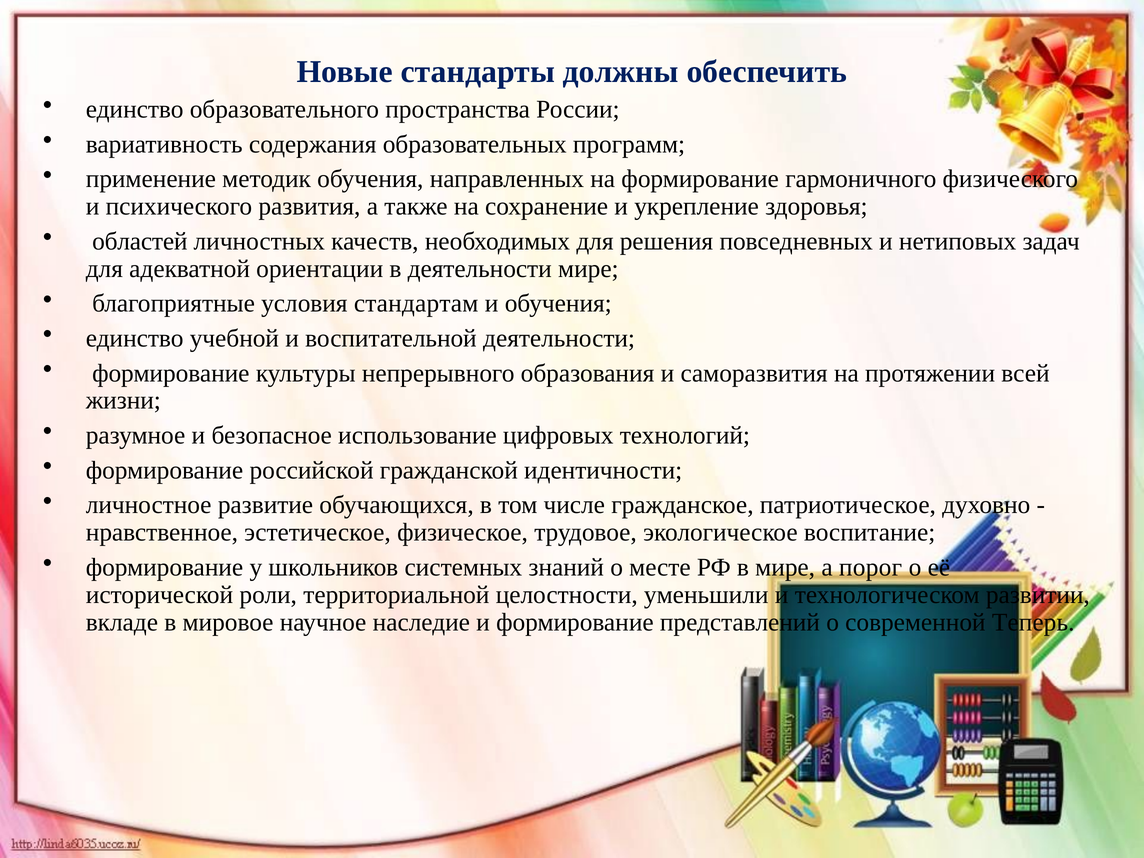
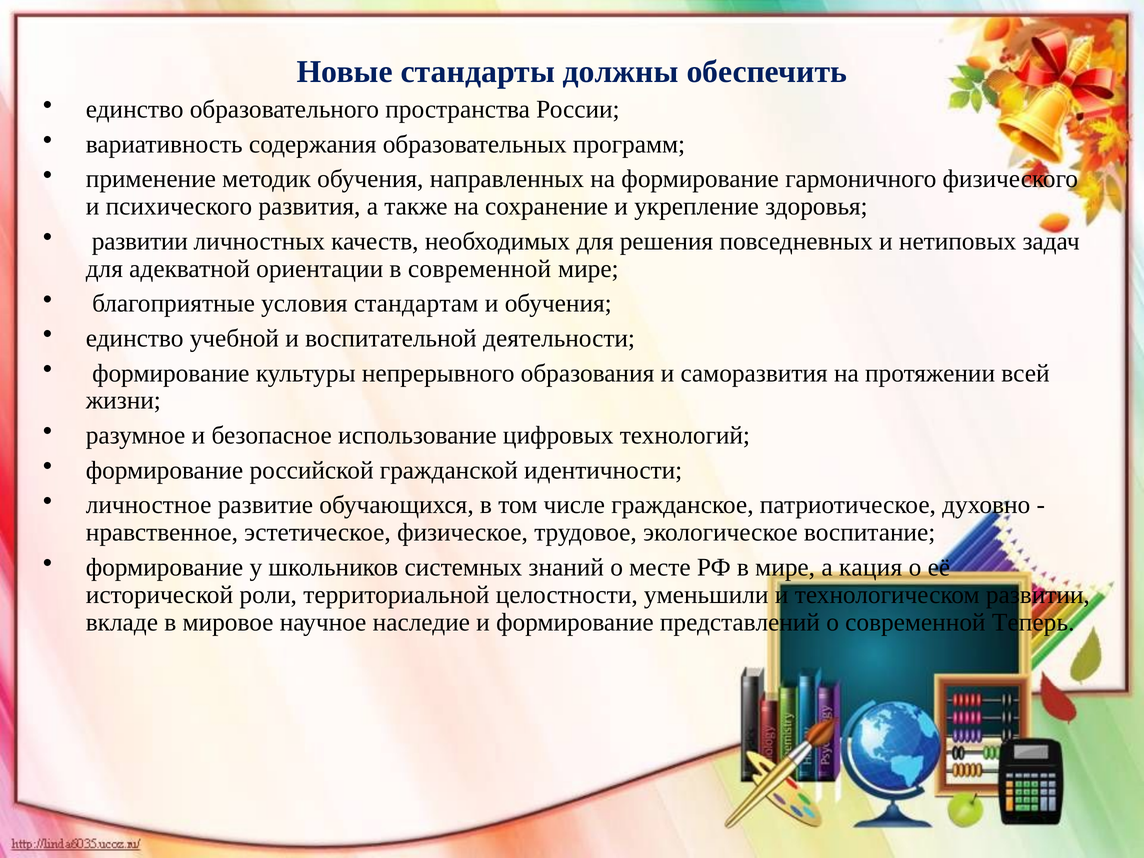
областей at (140, 241): областей -> развитии
в деятельности: деятельности -> современной
порог: порог -> кация
